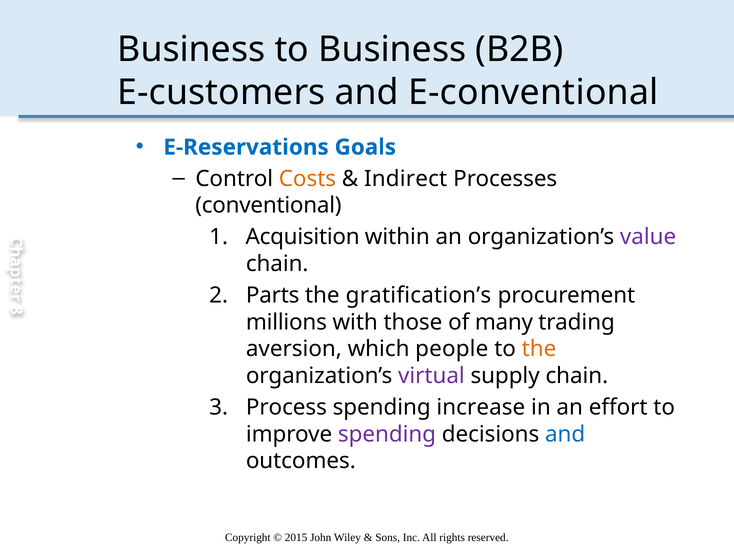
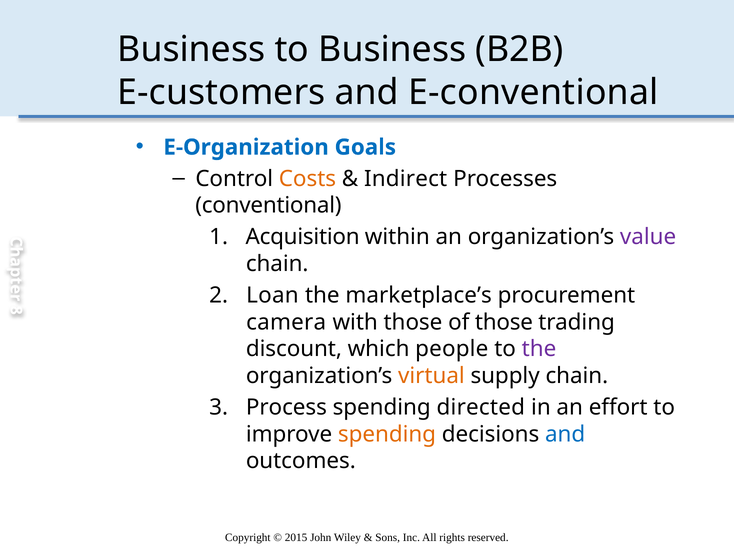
E-Reservations: E-Reservations -> E-Organization
Parts: Parts -> Loan
gratification’s: gratification’s -> marketplace’s
millions: millions -> camera
of many: many -> those
aversion: aversion -> discount
the at (539, 349) colour: orange -> purple
virtual colour: purple -> orange
increase: increase -> directed
spending at (387, 434) colour: purple -> orange
